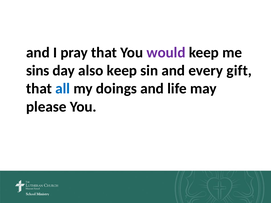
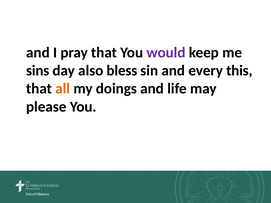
also keep: keep -> bless
gift: gift -> this
all colour: blue -> orange
